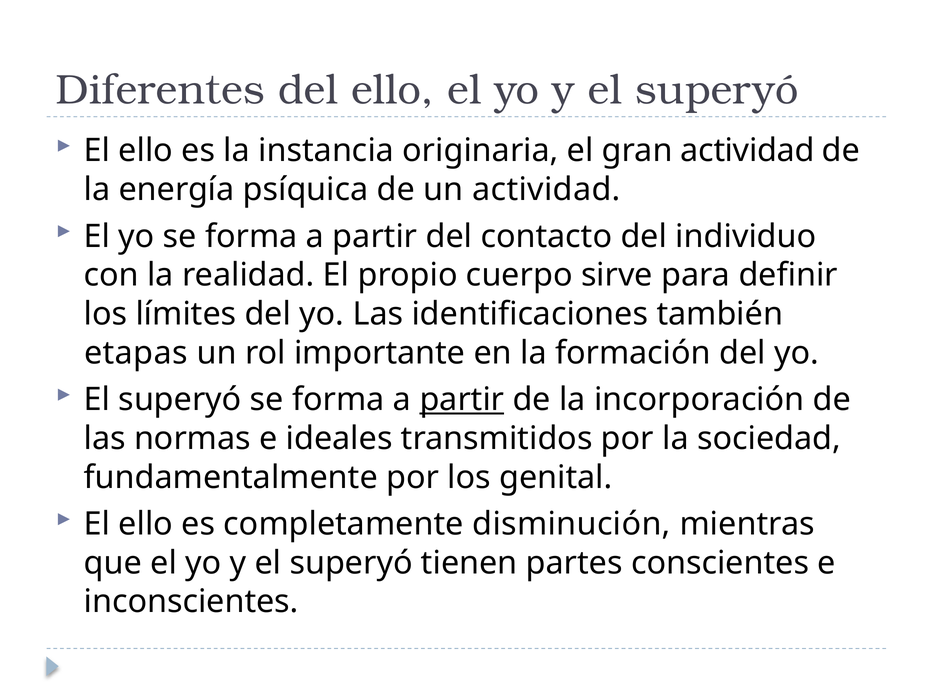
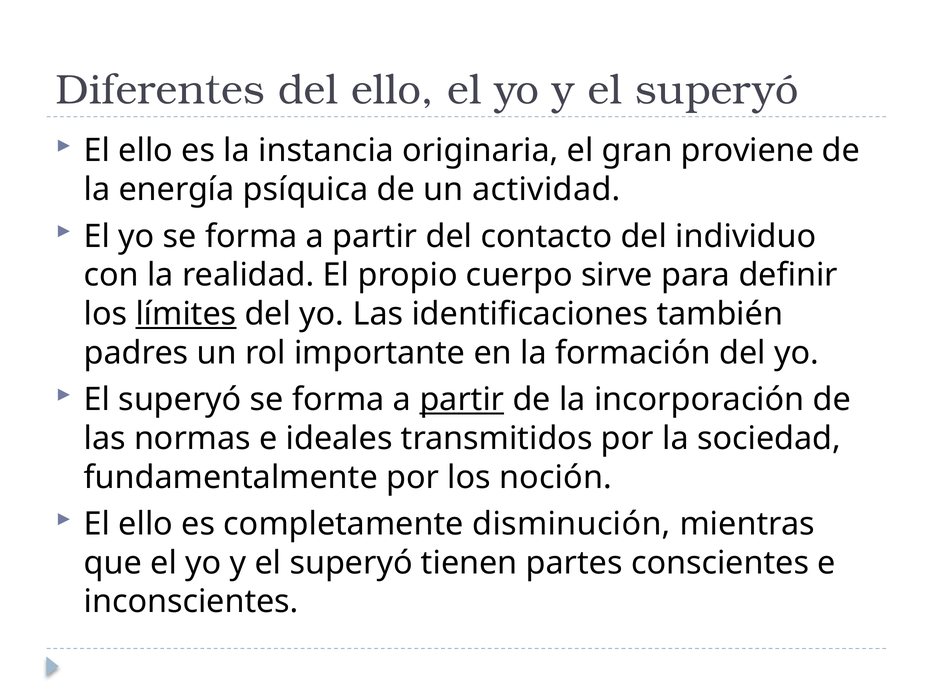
gran actividad: actividad -> proviene
límites underline: none -> present
etapas: etapas -> padres
genital: genital -> noción
